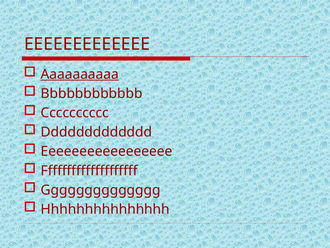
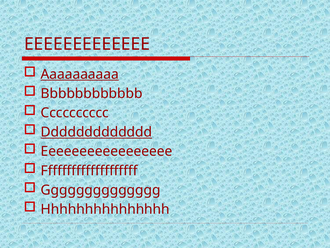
Ddddddddddddd underline: none -> present
